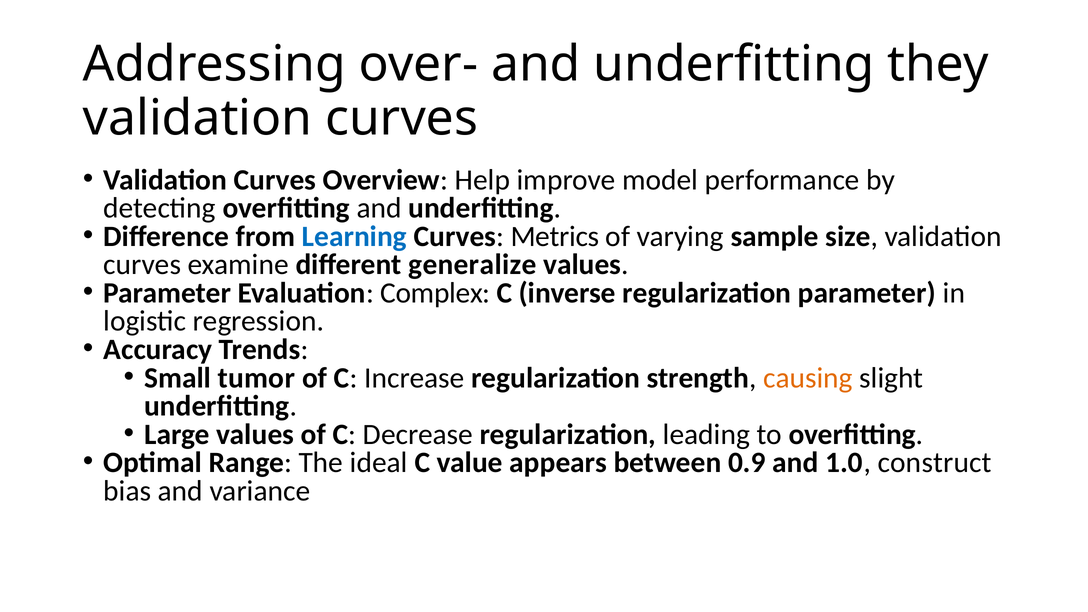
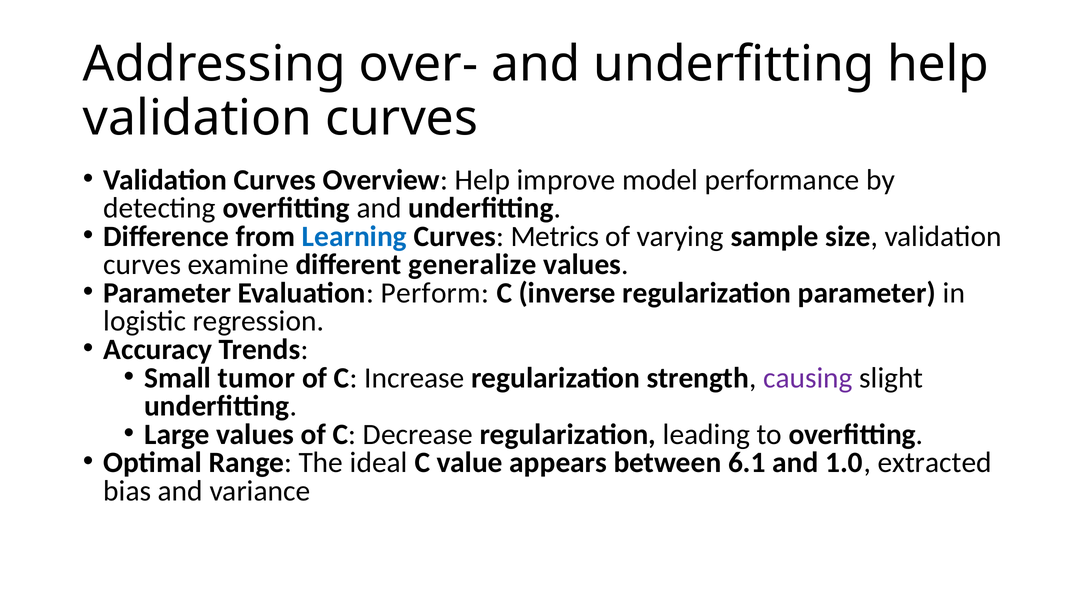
underfitting they: they -> help
Complex: Complex -> Perform
causing colour: orange -> purple
0.9: 0.9 -> 6.1
construct: construct -> extracted
